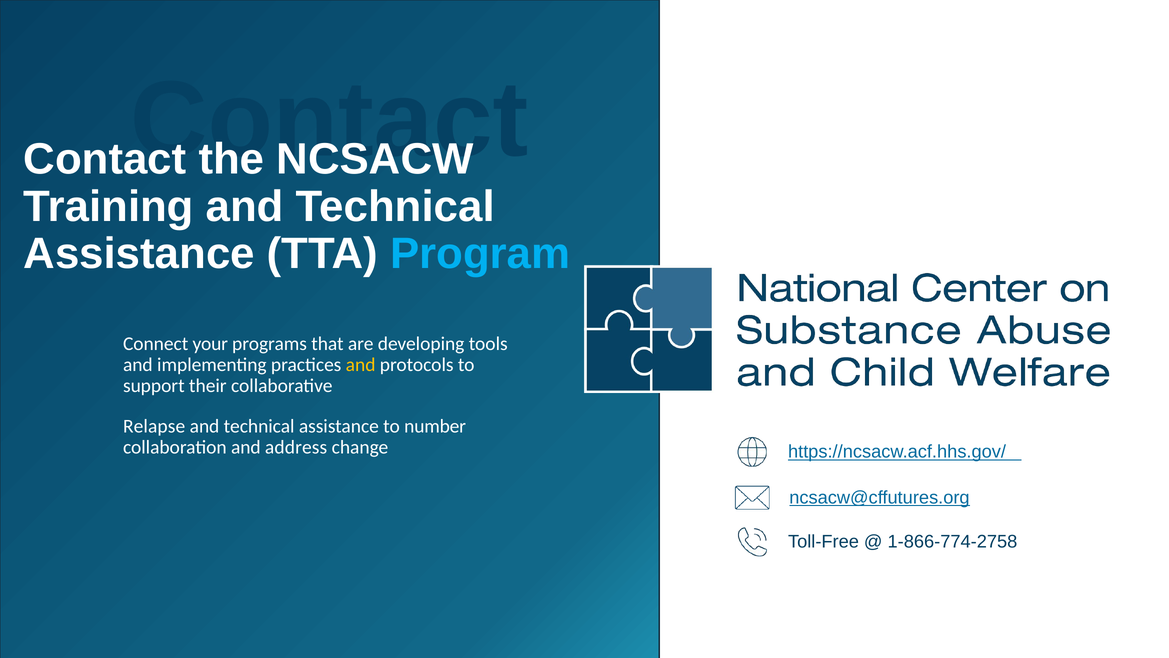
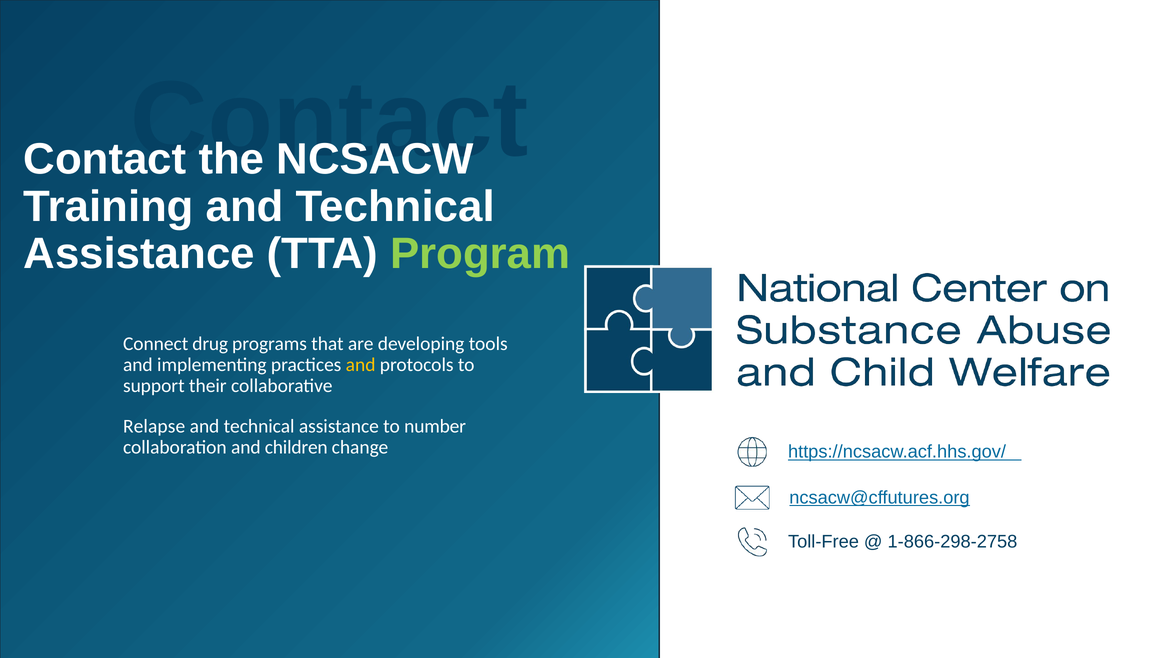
Program colour: light blue -> light green
your: your -> drug
address: address -> children
1-866-774-2758: 1-866-774-2758 -> 1-866-298-2758
